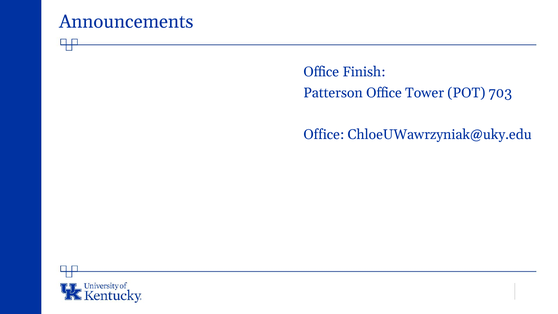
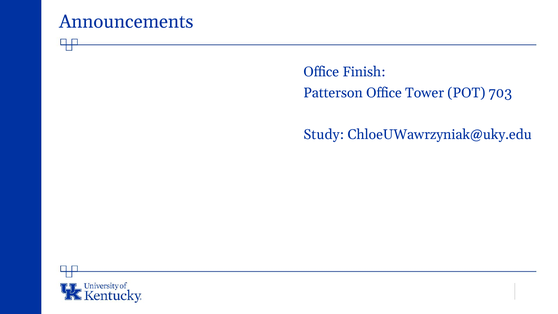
Office at (324, 135): Office -> Study
